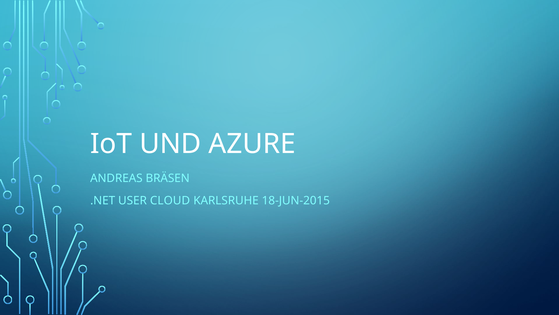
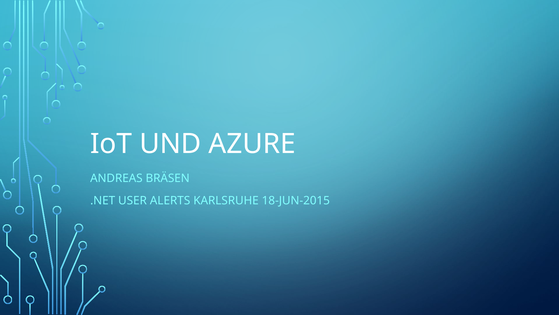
CLOUD: CLOUD -> ALERTS
